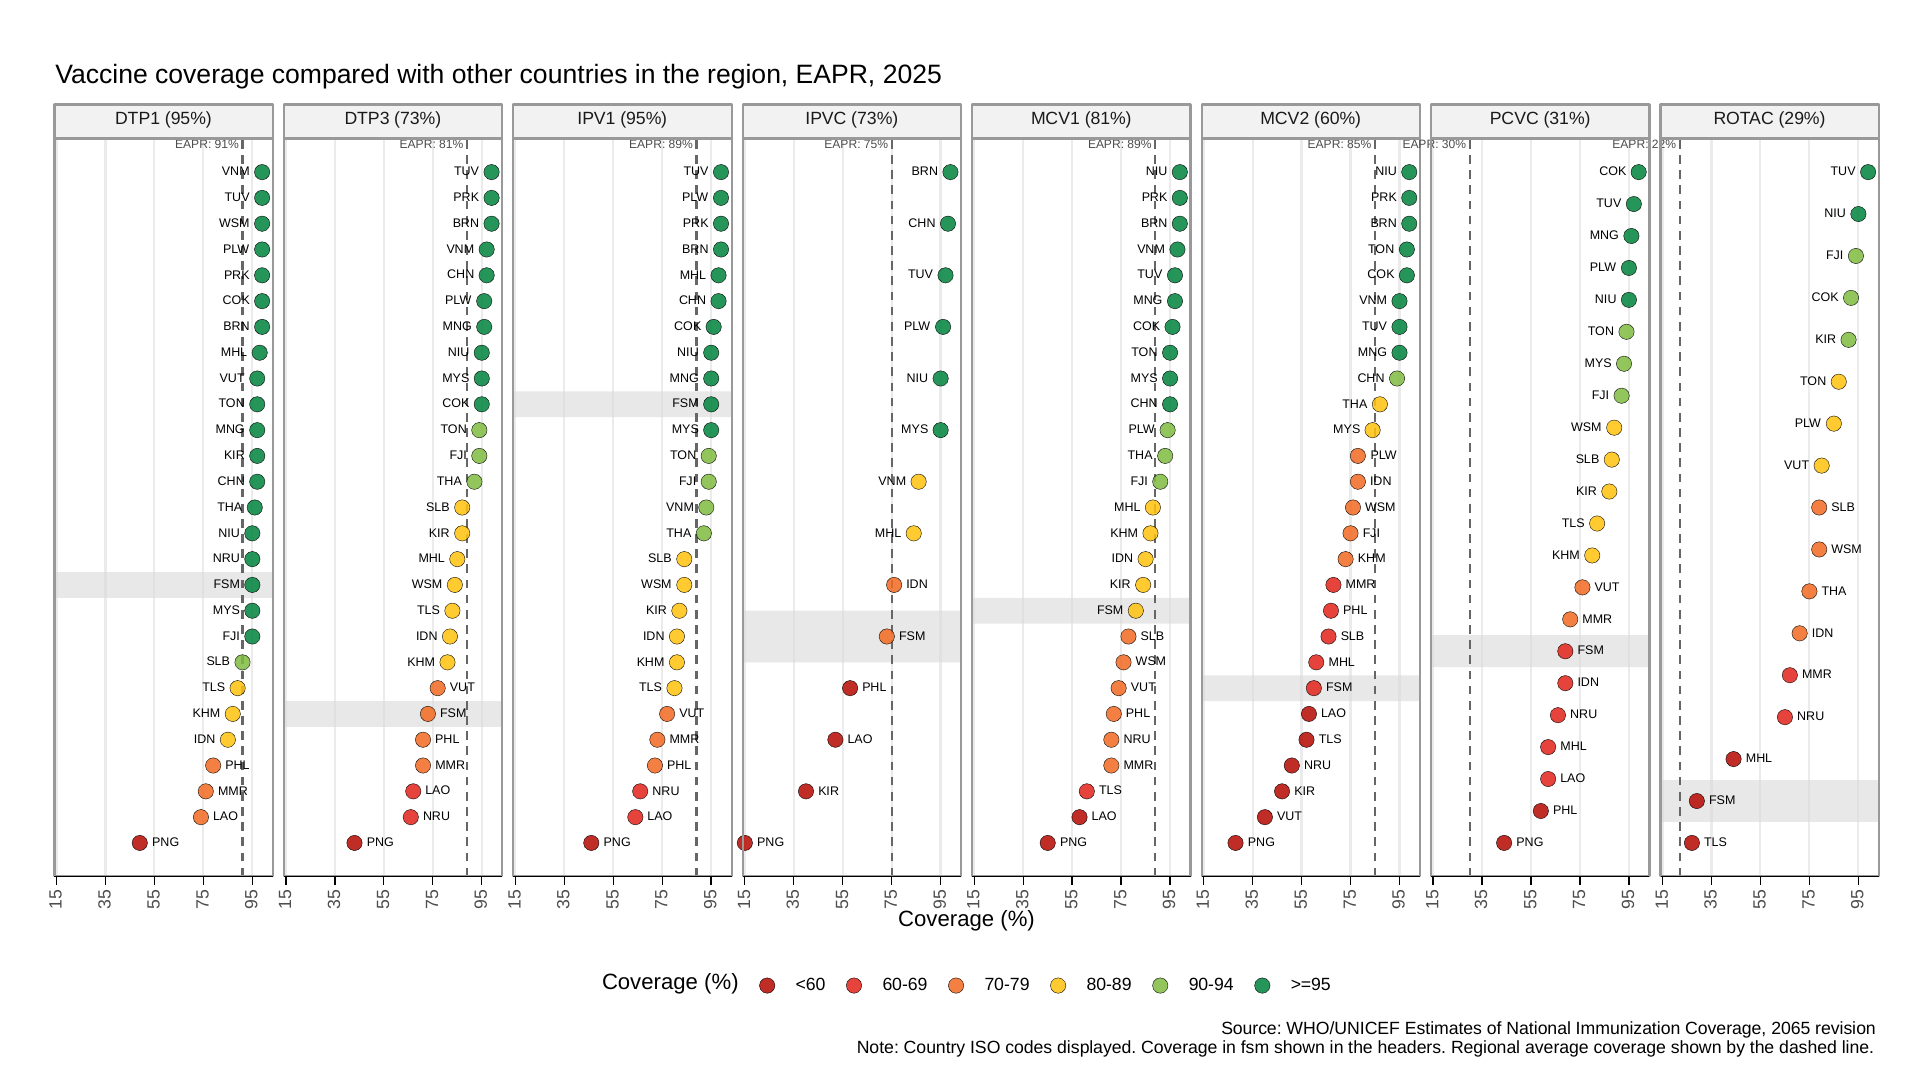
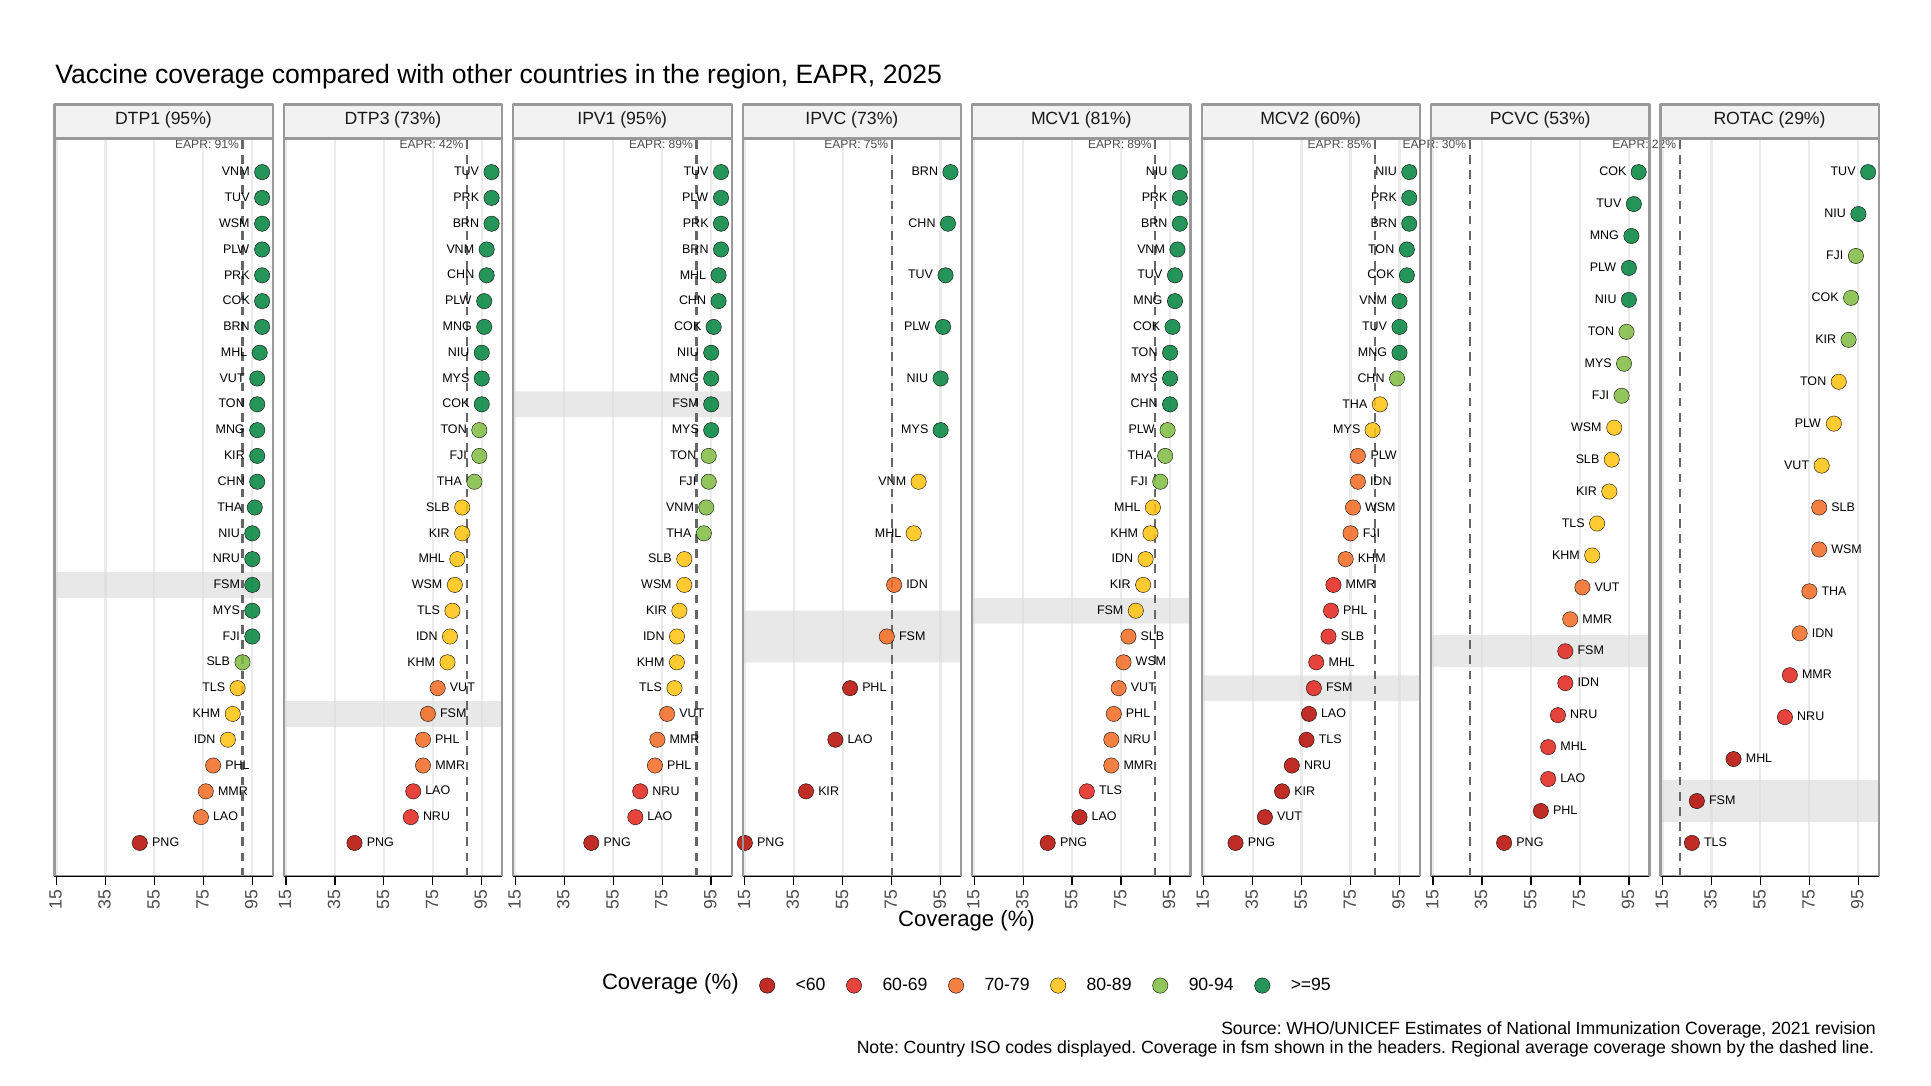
31%: 31% -> 53%
EAPR 81%: 81% -> 42%
2065: 2065 -> 2021
